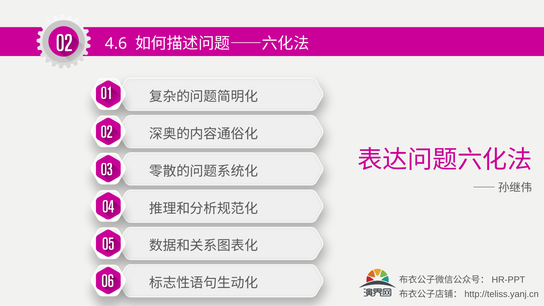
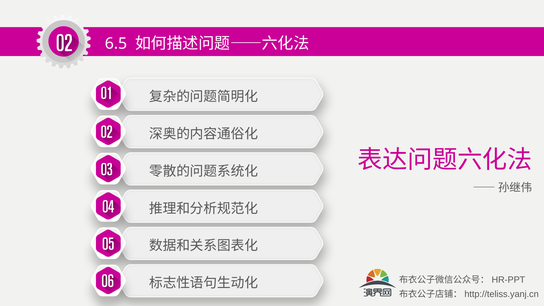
4.6: 4.6 -> 6.5
